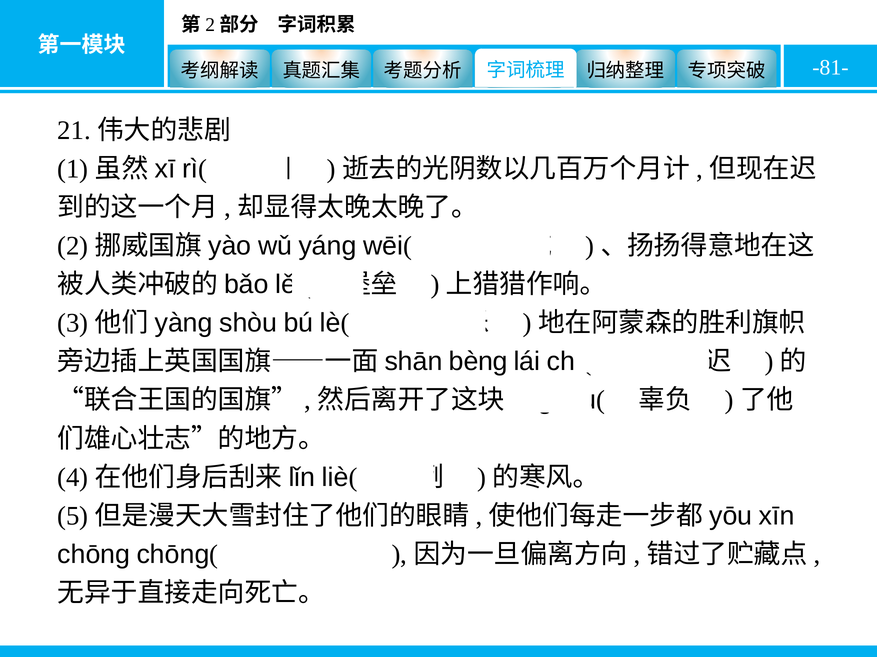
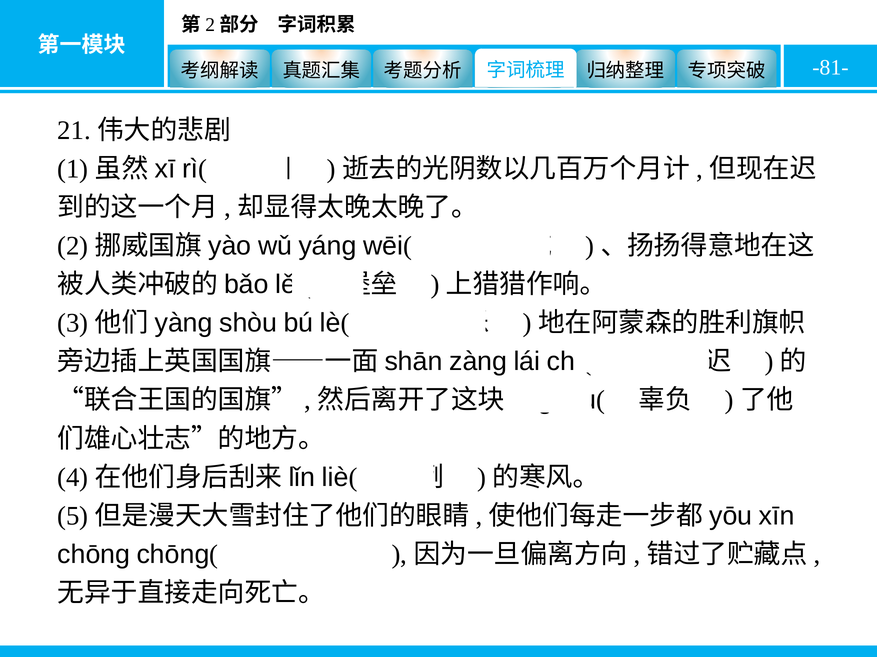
bènɡ: bènɡ -> zàng
